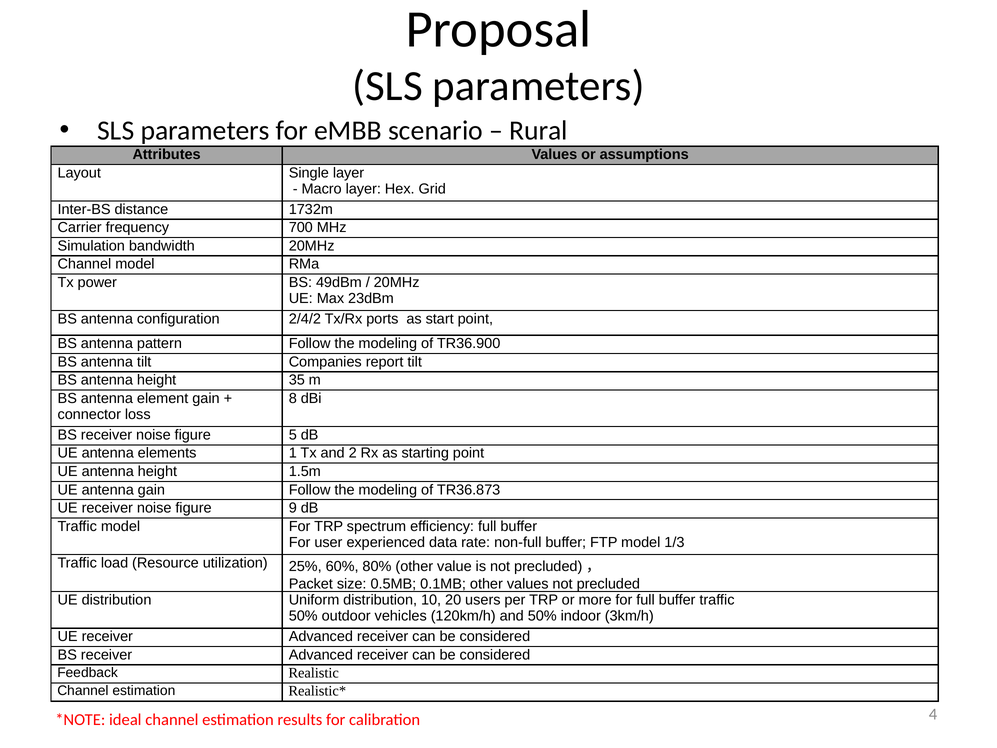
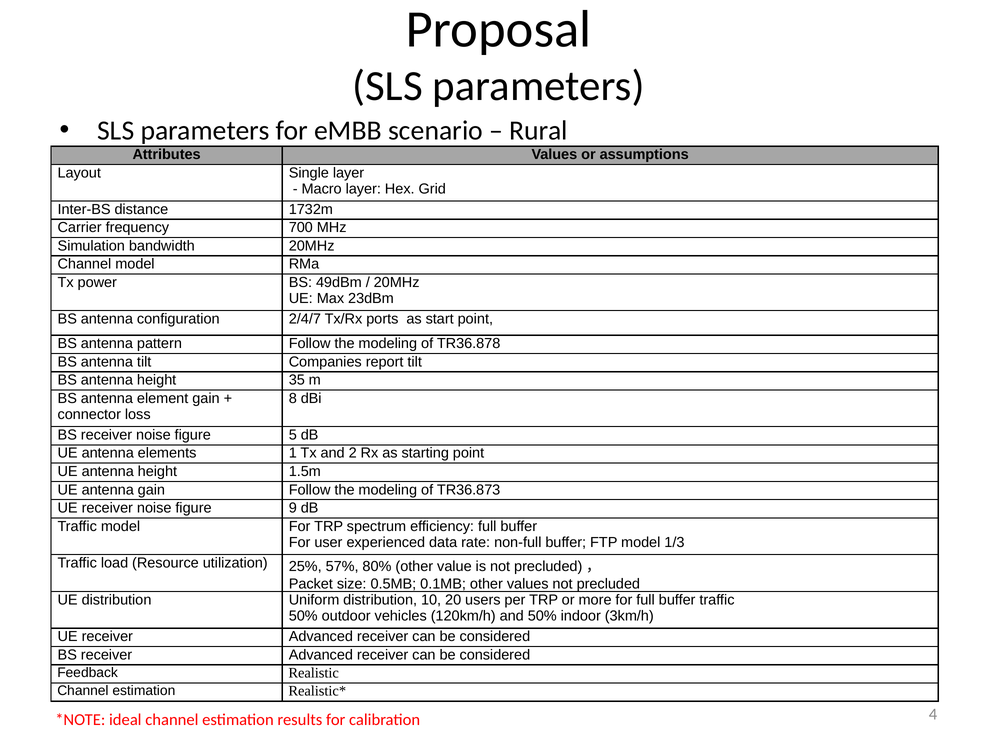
2/4/2: 2/4/2 -> 2/4/7
TR36.900: TR36.900 -> TR36.878
60%: 60% -> 57%
